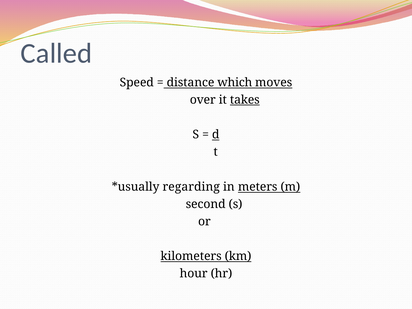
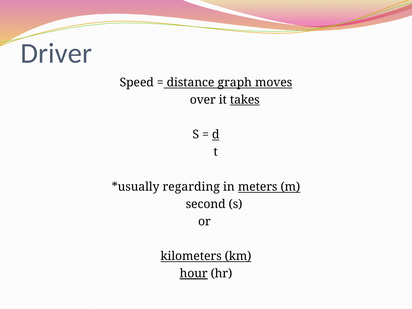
Called: Called -> Driver
which: which -> graph
hour underline: none -> present
